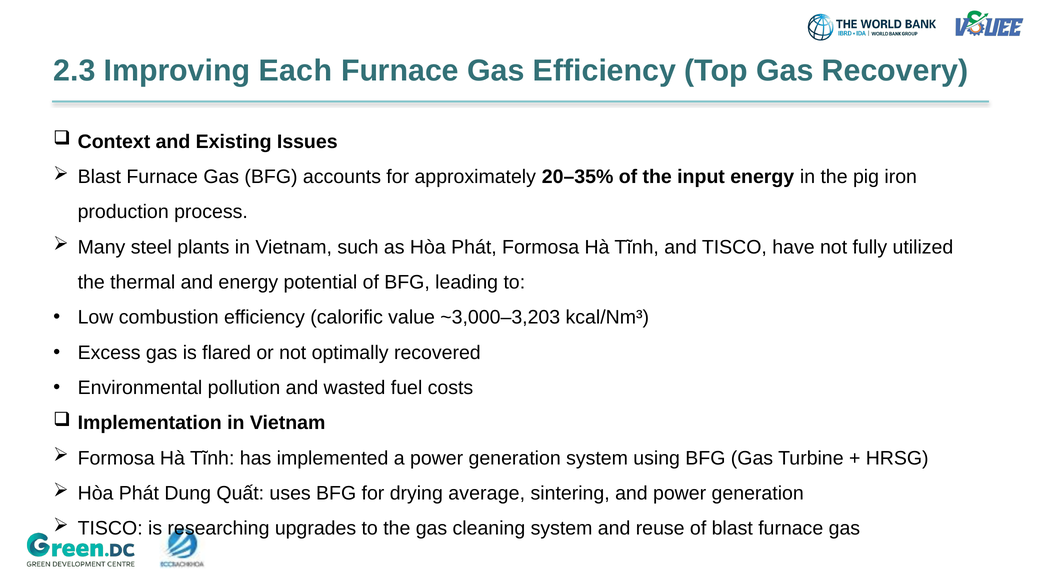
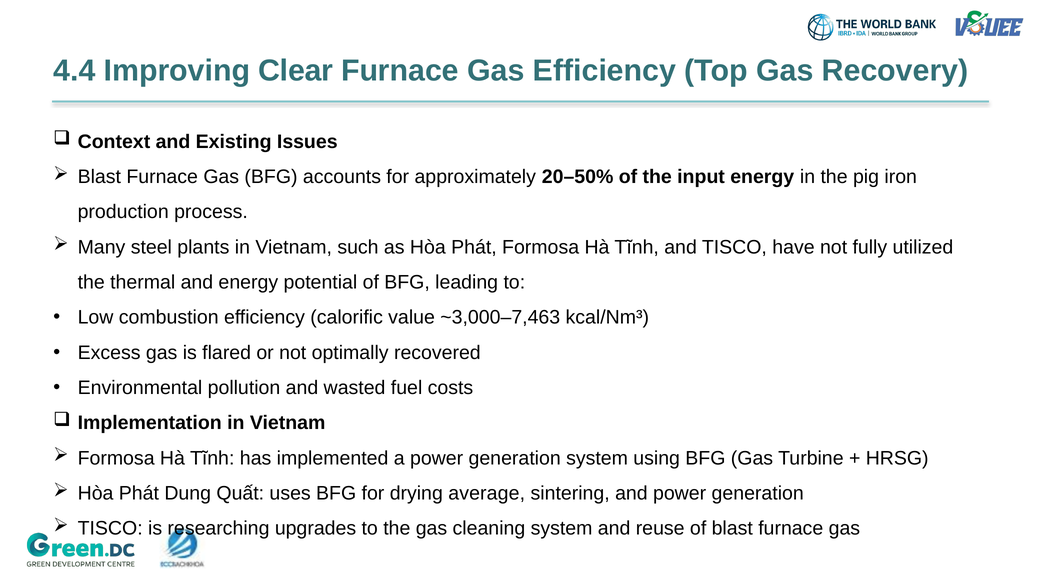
2.3: 2.3 -> 4.4
Each: Each -> Clear
20–35%: 20–35% -> 20–50%
~3,000–3,203: ~3,000–3,203 -> ~3,000–7,463
